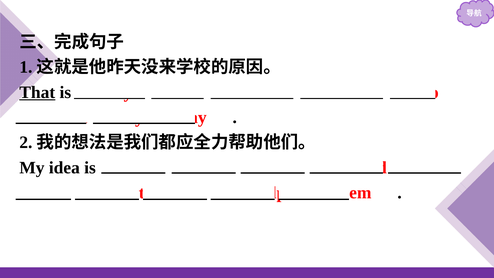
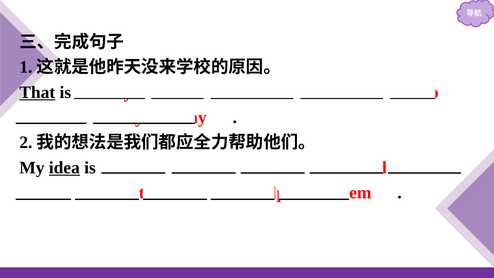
idea underline: none -> present
